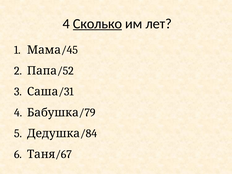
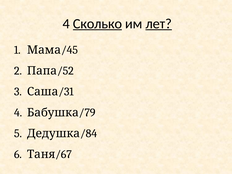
лет underline: none -> present
